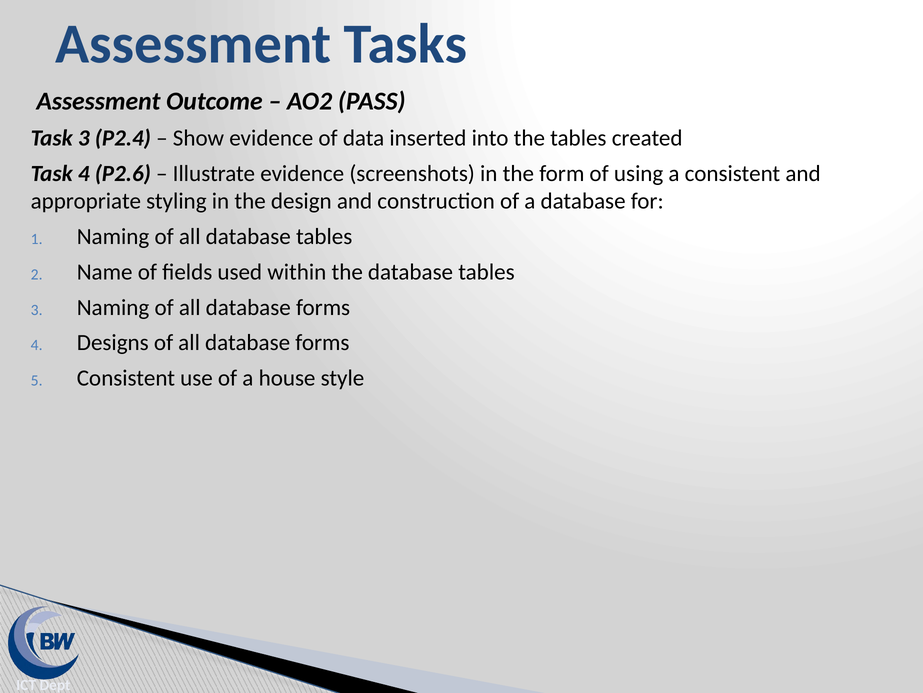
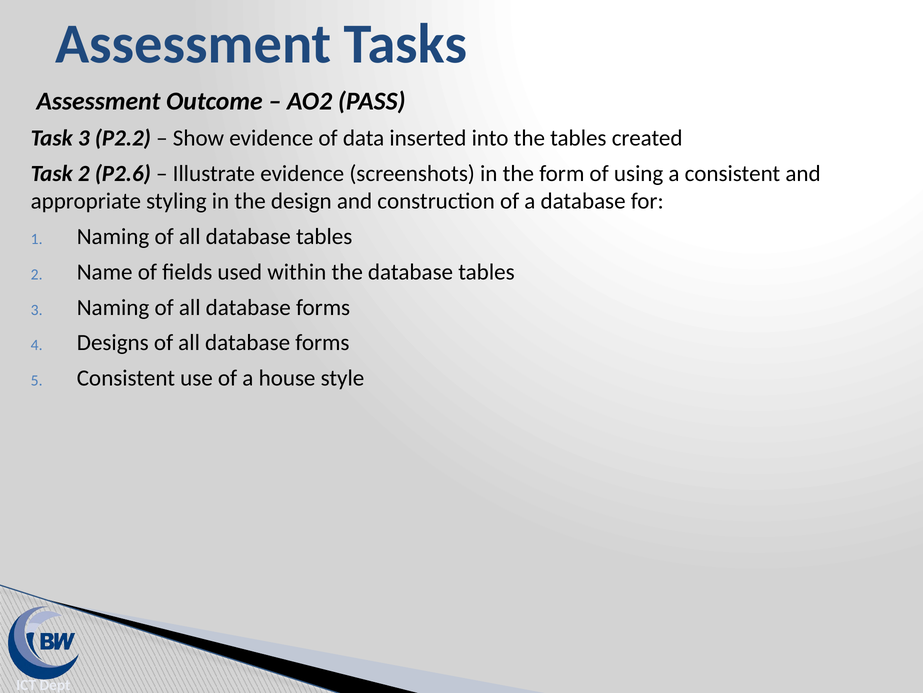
P2.4: P2.4 -> P2.2
Task 4: 4 -> 2
